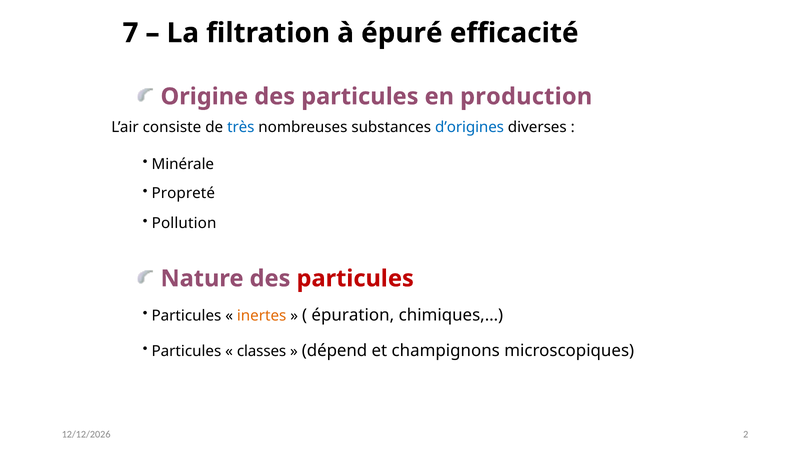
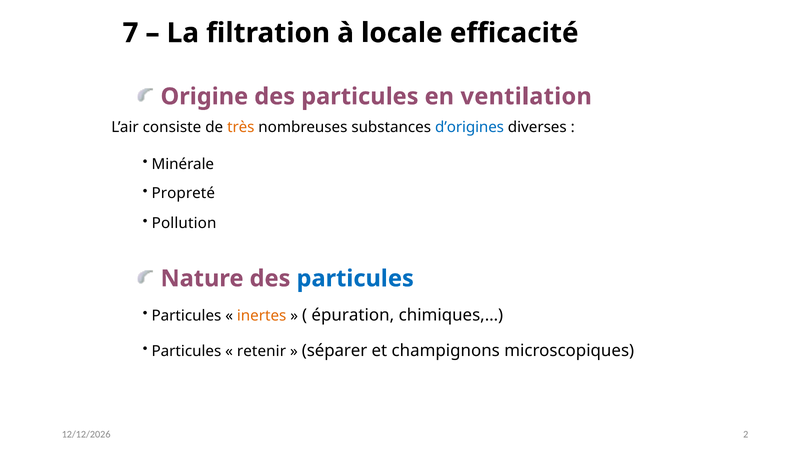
épuré: épuré -> locale
production: production -> ventilation
très colour: blue -> orange
particules at (355, 279) colour: red -> blue
classes: classes -> retenir
dépend: dépend -> séparer
